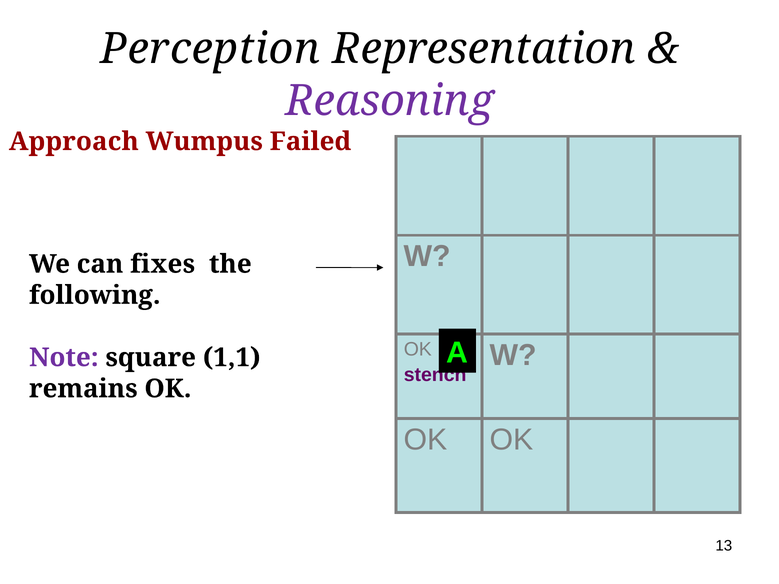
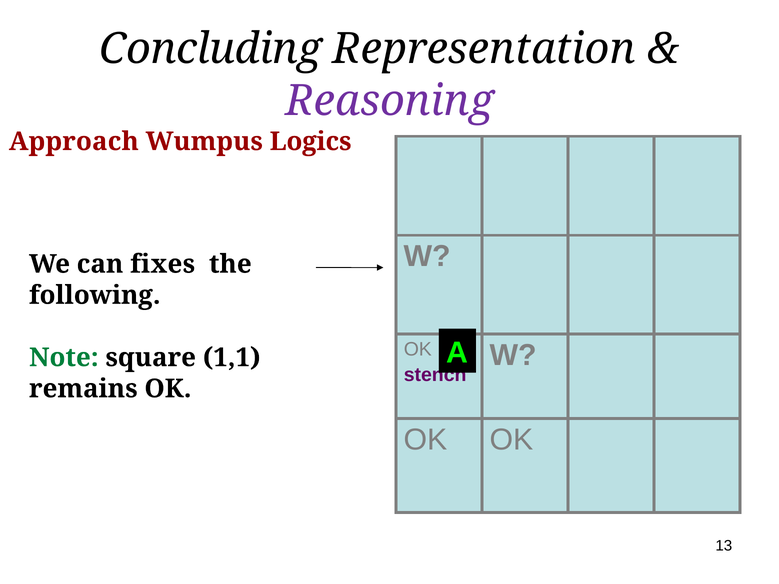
Perception: Perception -> Concluding
Failed: Failed -> Logics
Note colour: purple -> green
